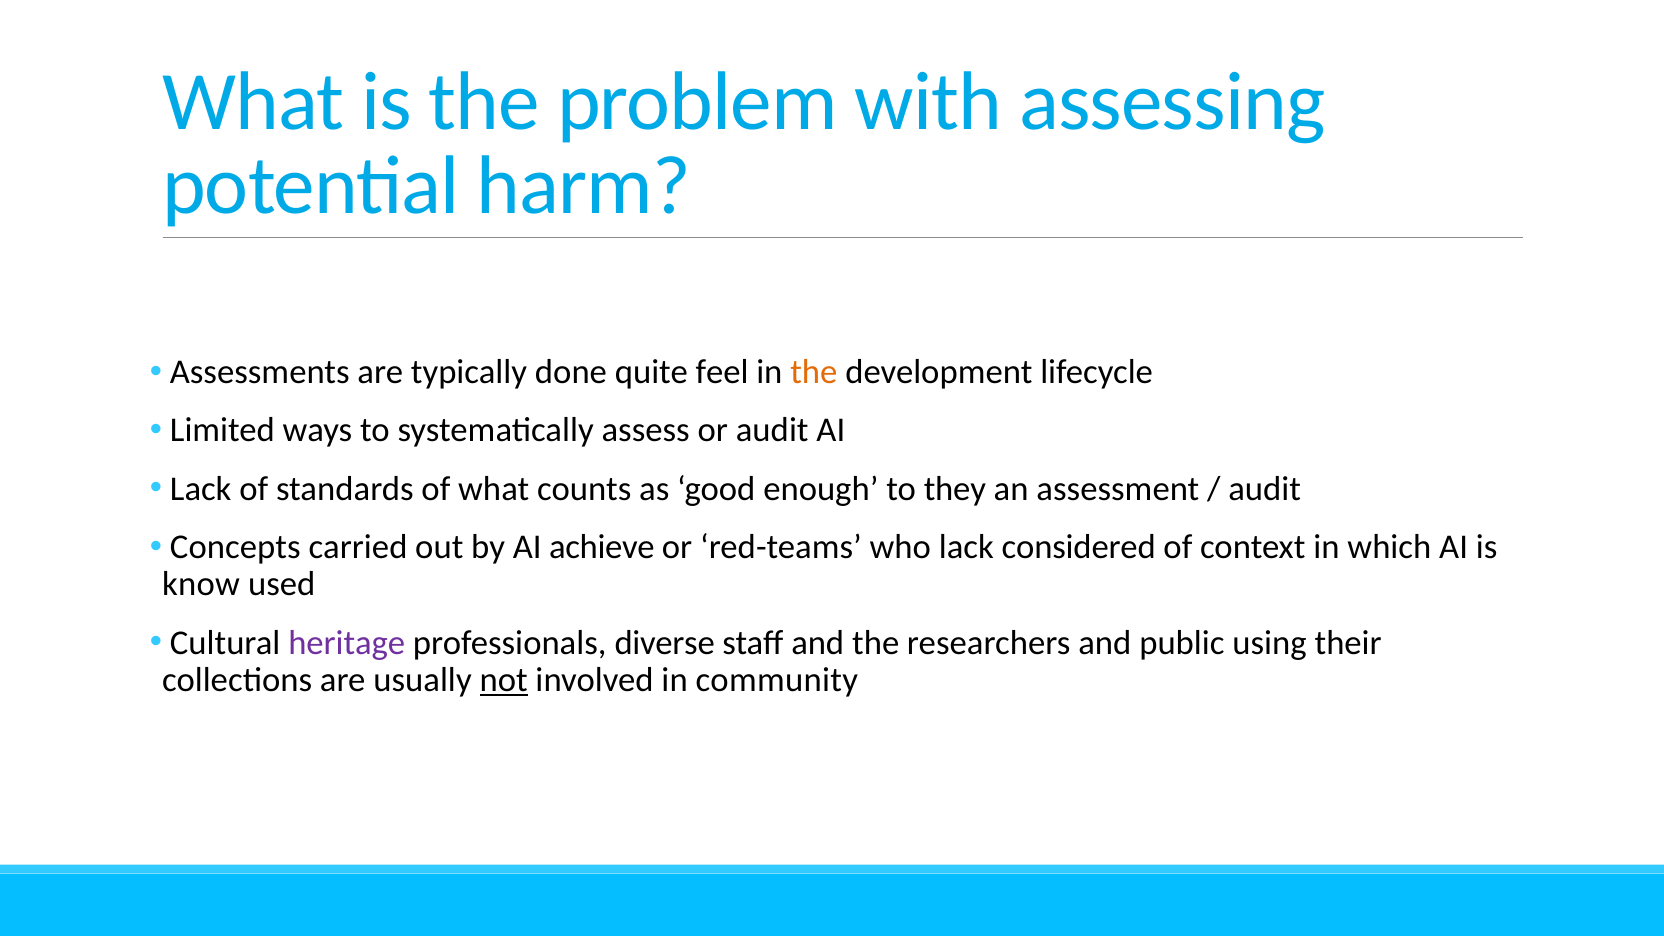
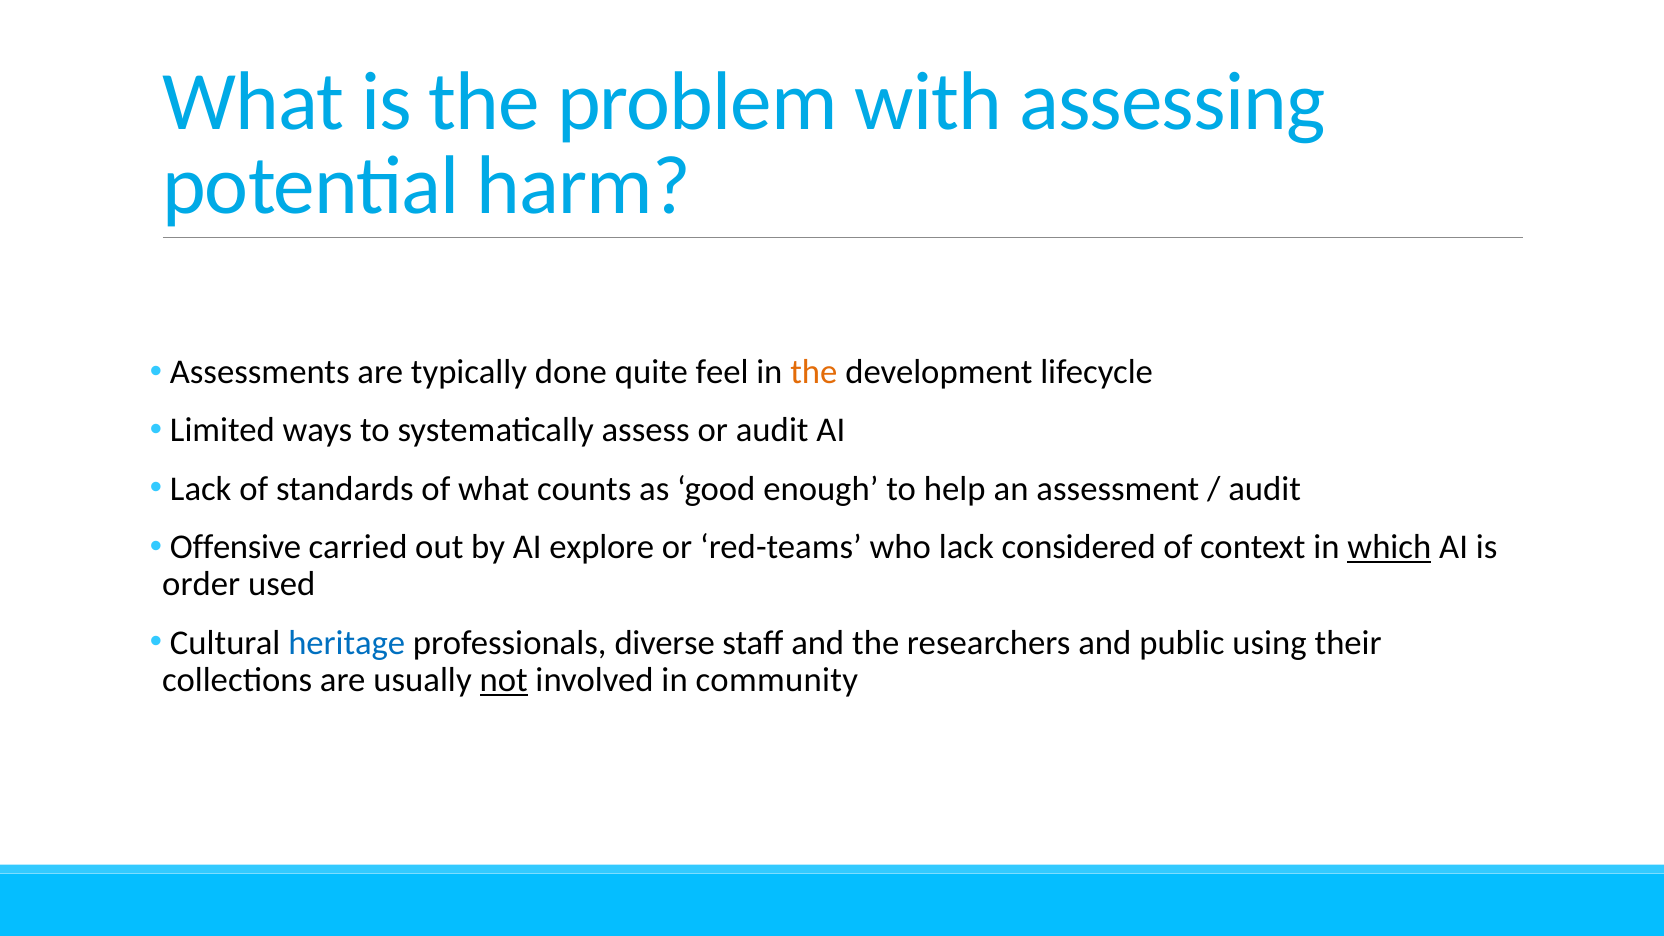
they: they -> help
Concepts: Concepts -> Offensive
achieve: achieve -> explore
which underline: none -> present
know: know -> order
heritage colour: purple -> blue
